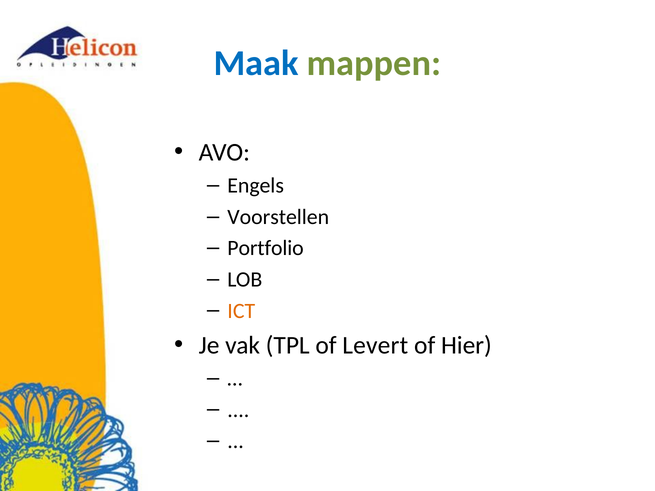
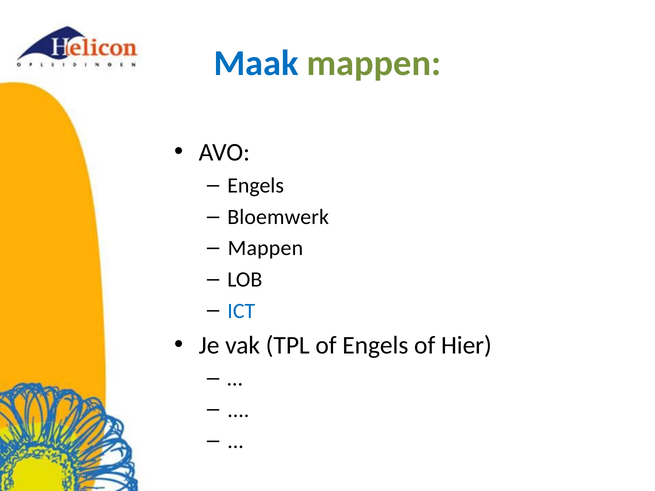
Voorstellen: Voorstellen -> Bloemwerk
Portfolio at (266, 248): Portfolio -> Mappen
ICT colour: orange -> blue
of Levert: Levert -> Engels
